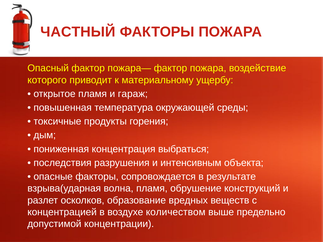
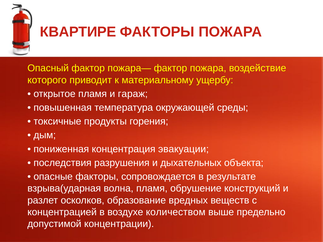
ЧАСТНЫЙ: ЧАСТНЫЙ -> КВАРТИРЕ
выбраться: выбраться -> эвакуации
интенсивным: интенсивным -> дыхательных
